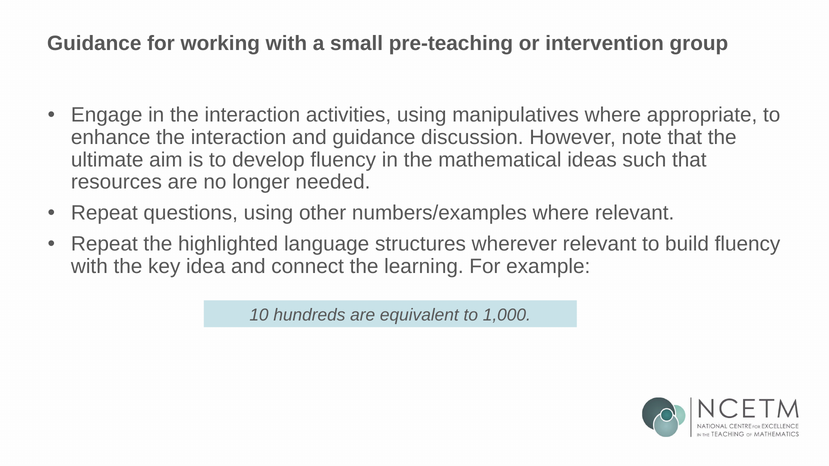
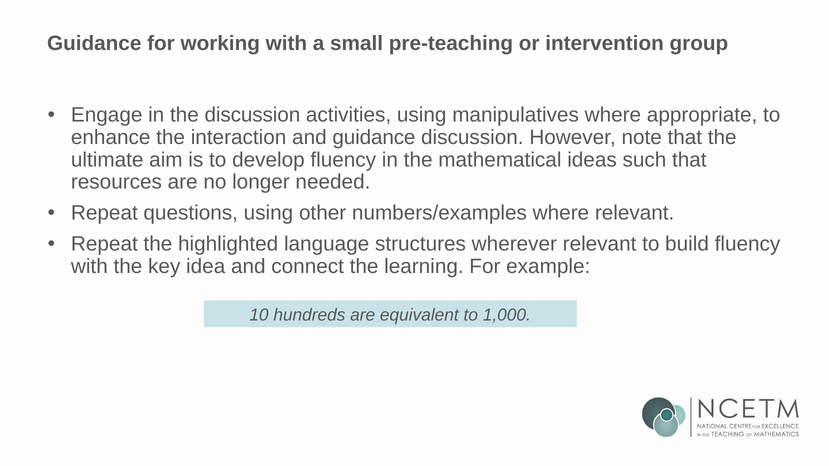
in the interaction: interaction -> discussion
